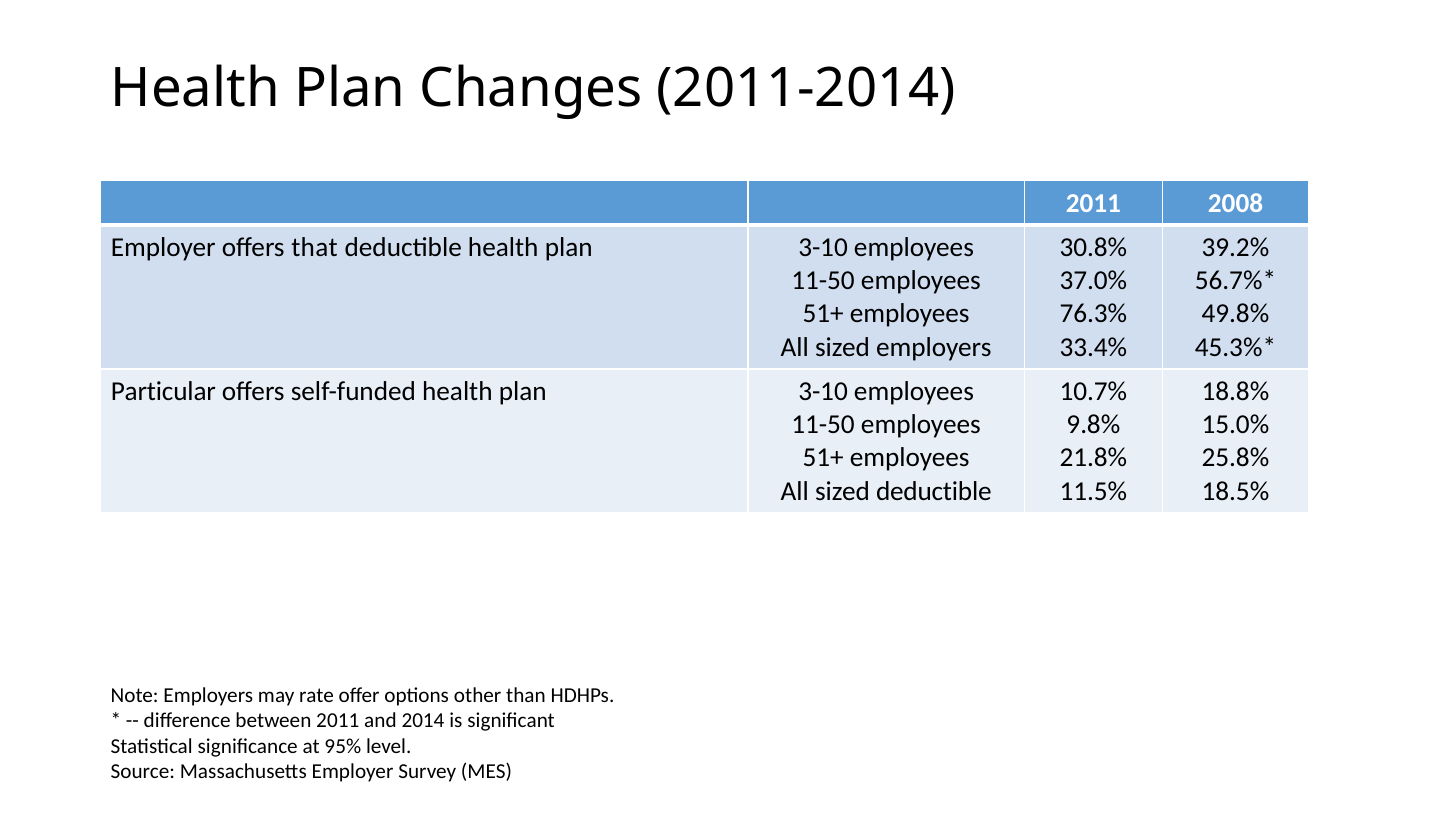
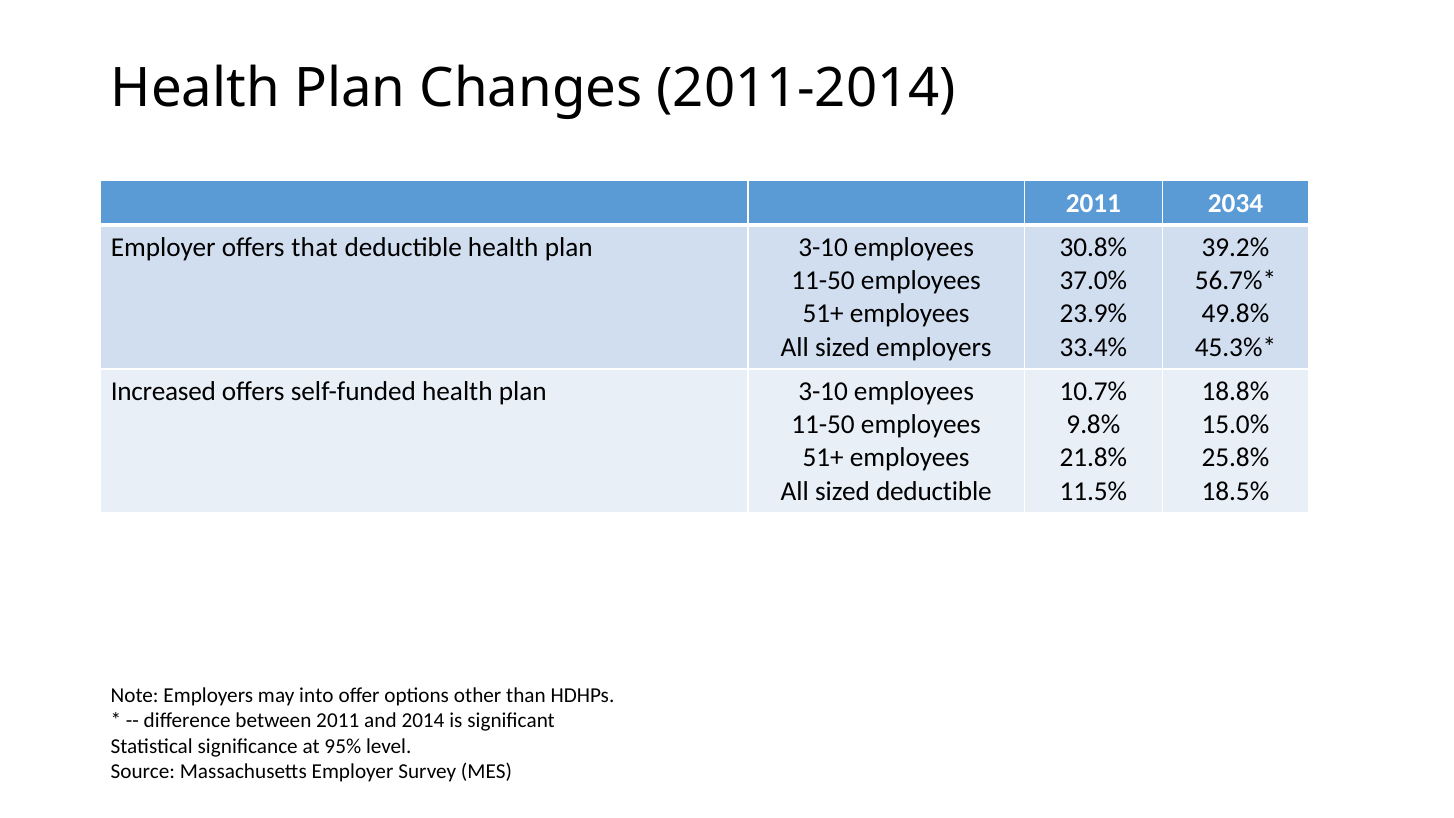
2008: 2008 -> 2034
76.3%: 76.3% -> 23.9%
Particular: Particular -> Increased
rate: rate -> into
